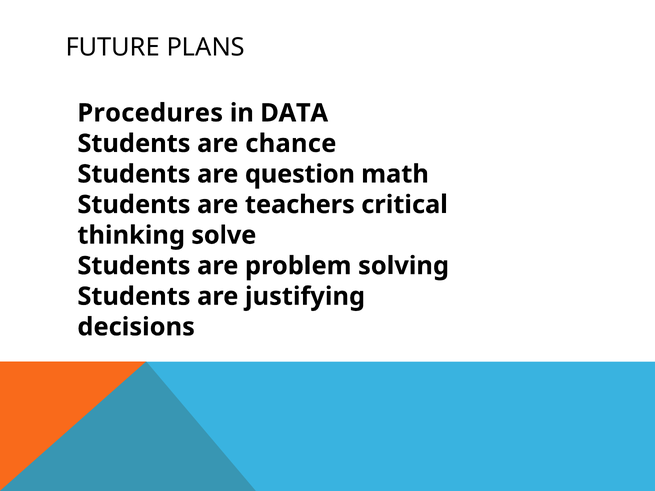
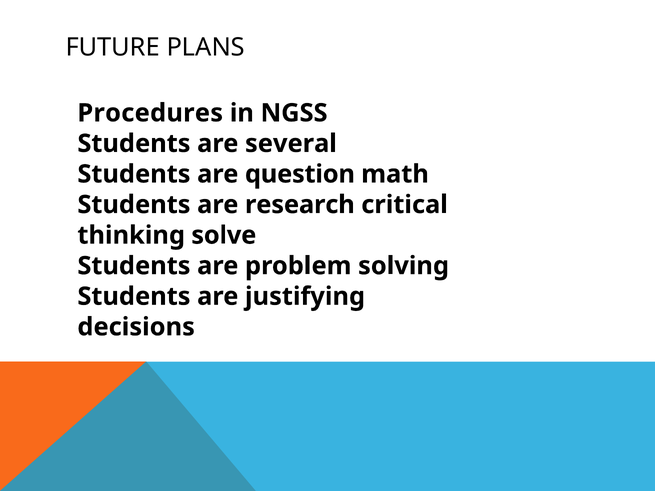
DATA: DATA -> NGSS
chance: chance -> several
teachers: teachers -> research
